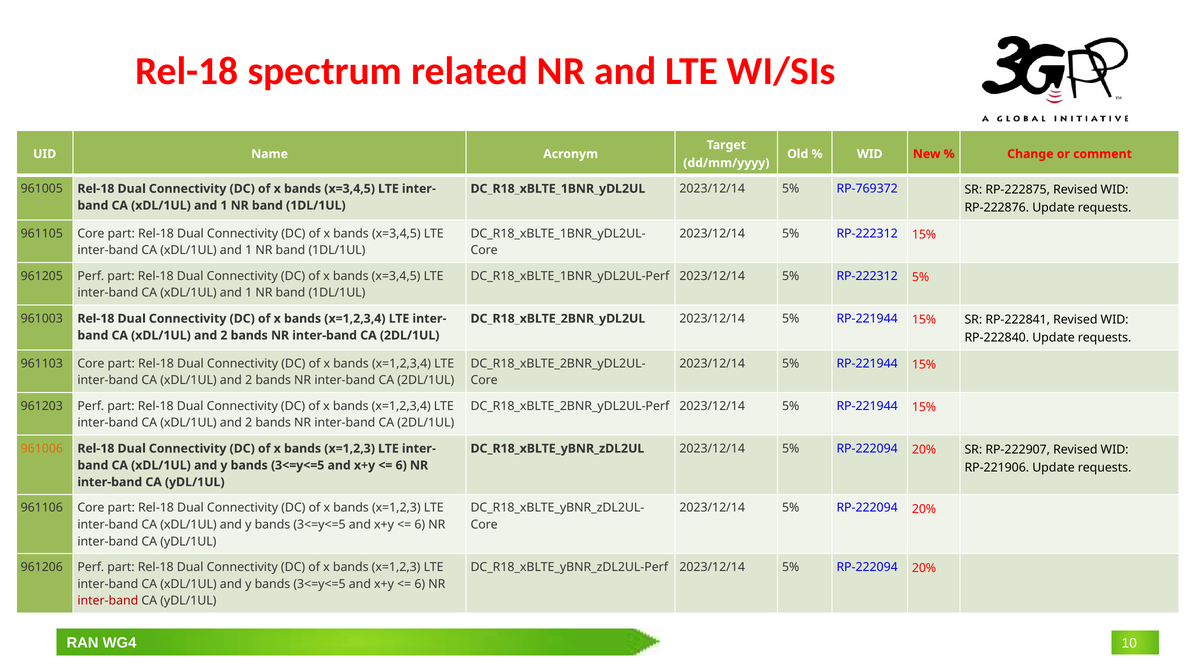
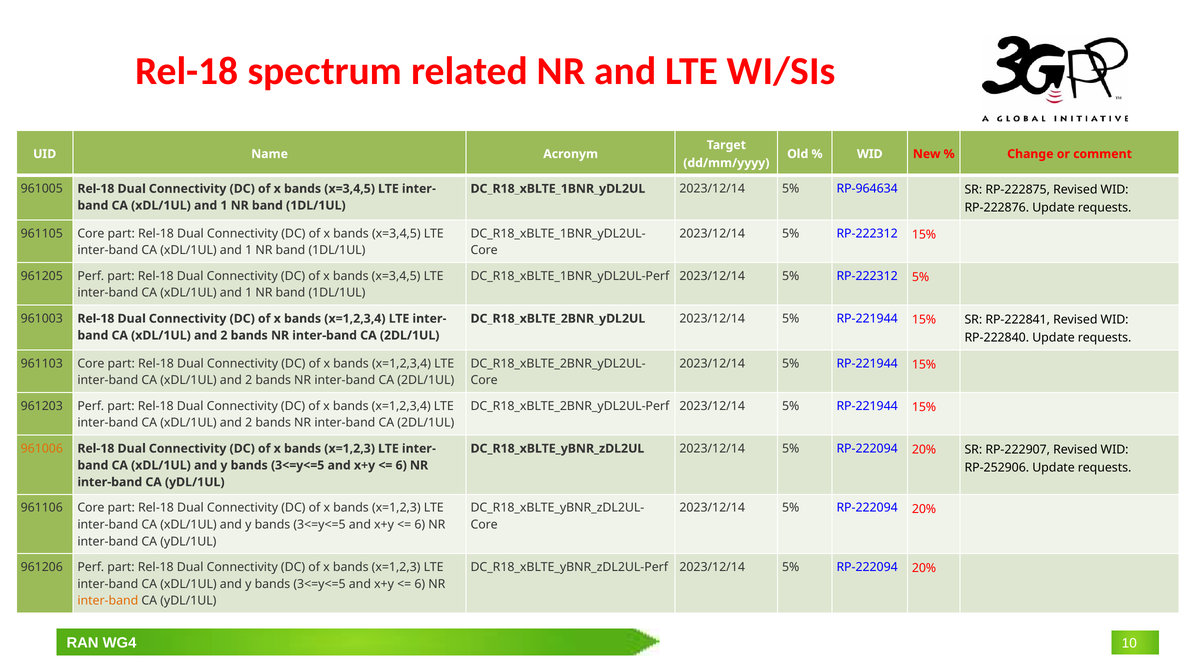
RP-769372: RP-769372 -> RP-964634
RP‑221906: RP‑221906 -> RP‑252906
inter-band at (108, 601) colour: red -> orange
